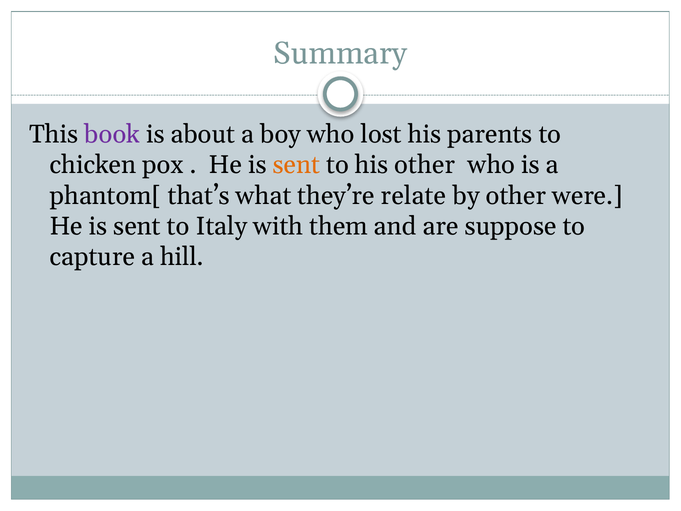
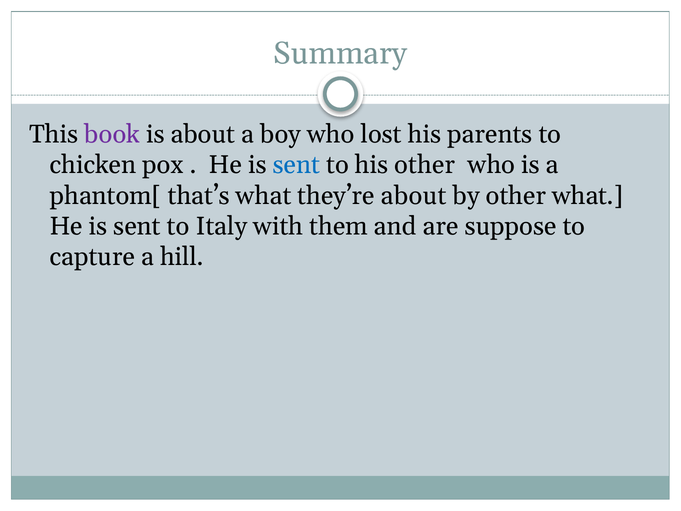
sent at (296, 165) colour: orange -> blue
they’re relate: relate -> about
other were: were -> what
